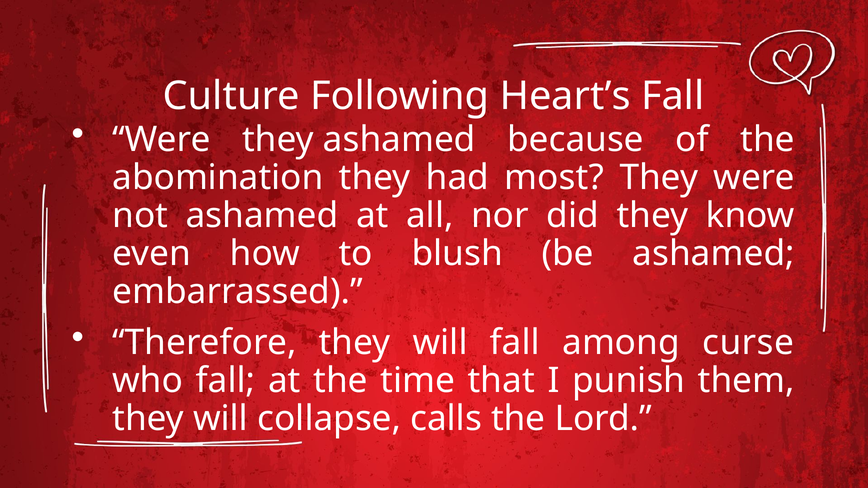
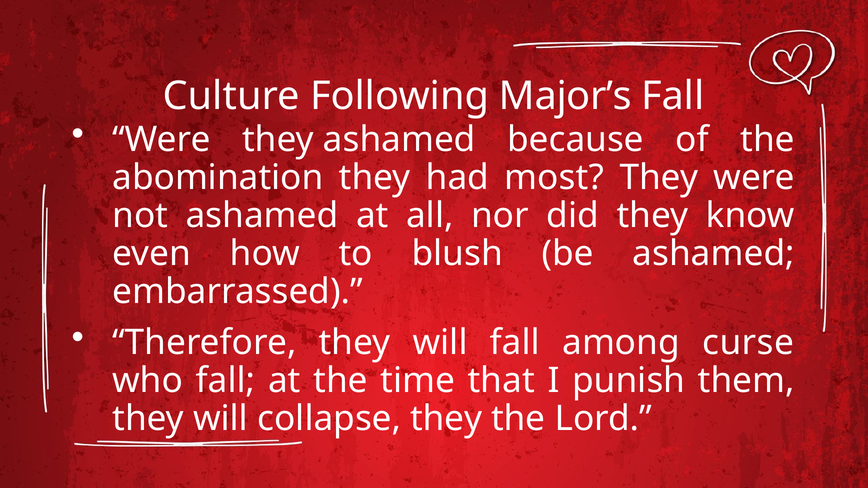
Heart’s: Heart’s -> Major’s
collapse calls: calls -> they
